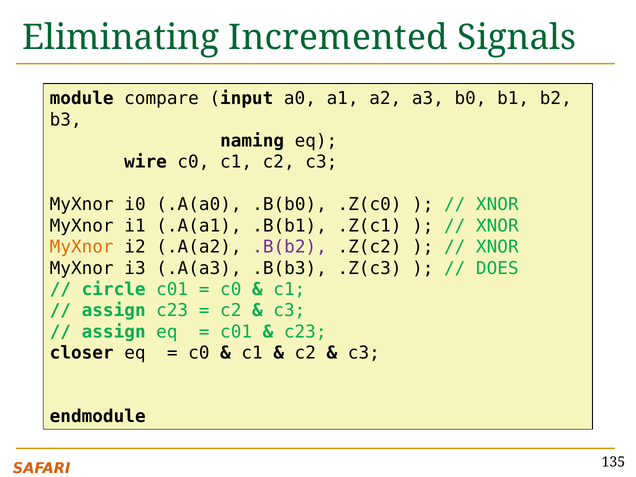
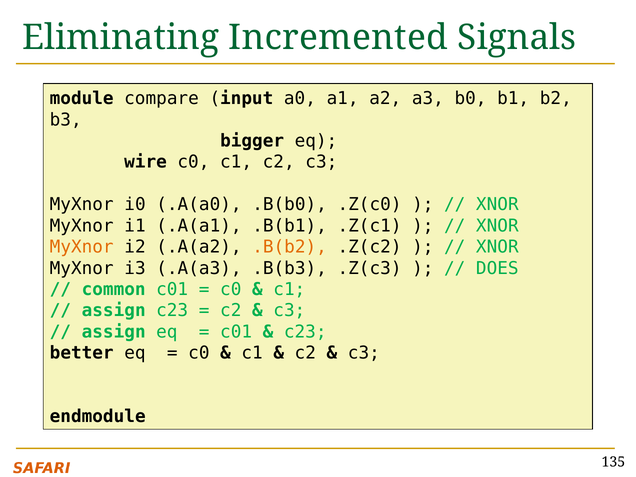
naming: naming -> bigger
.B(b2 colour: purple -> orange
circle: circle -> common
closer: closer -> better
